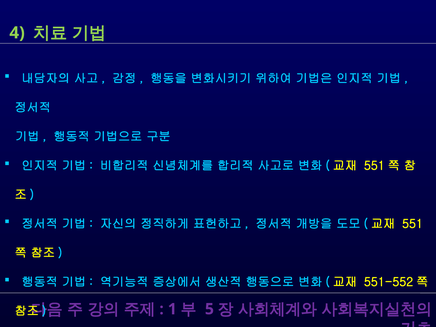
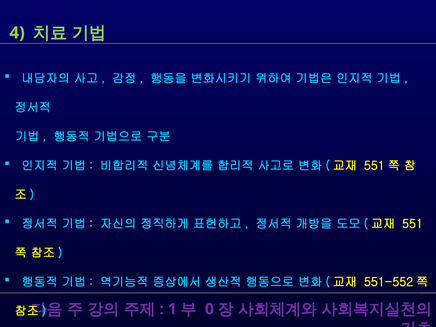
5: 5 -> 0
